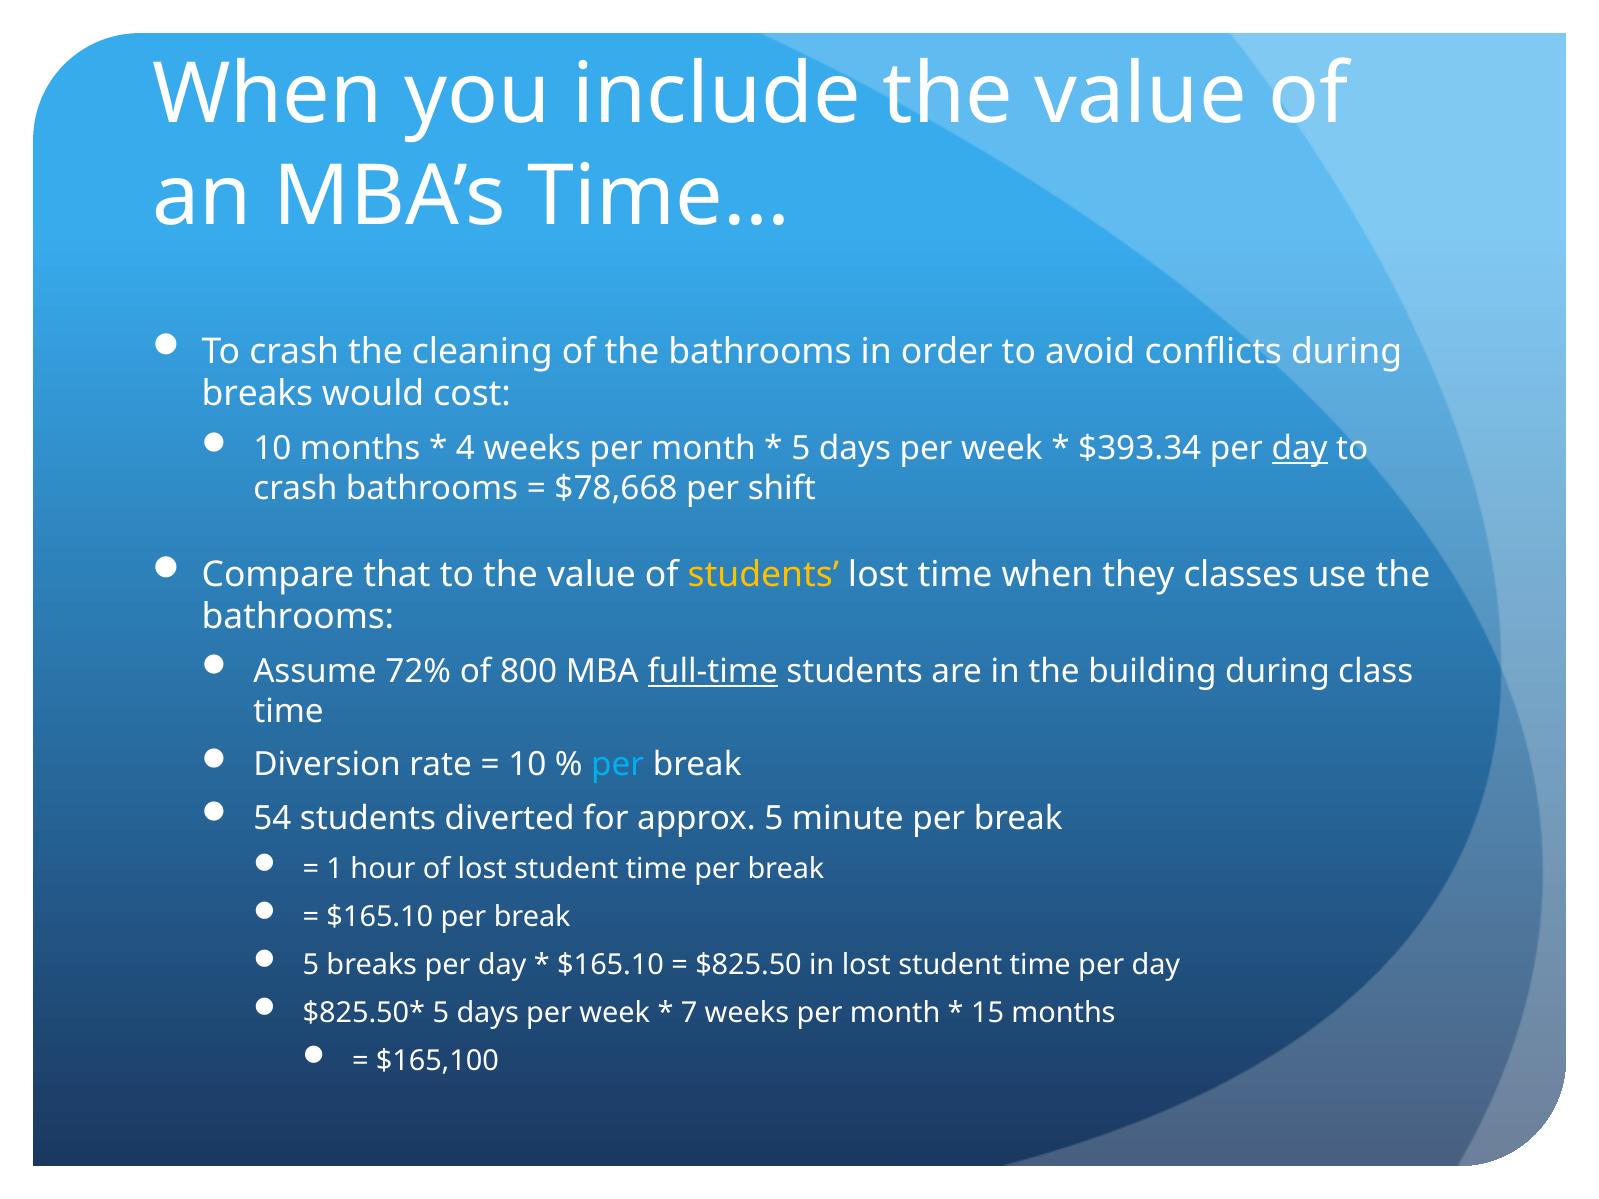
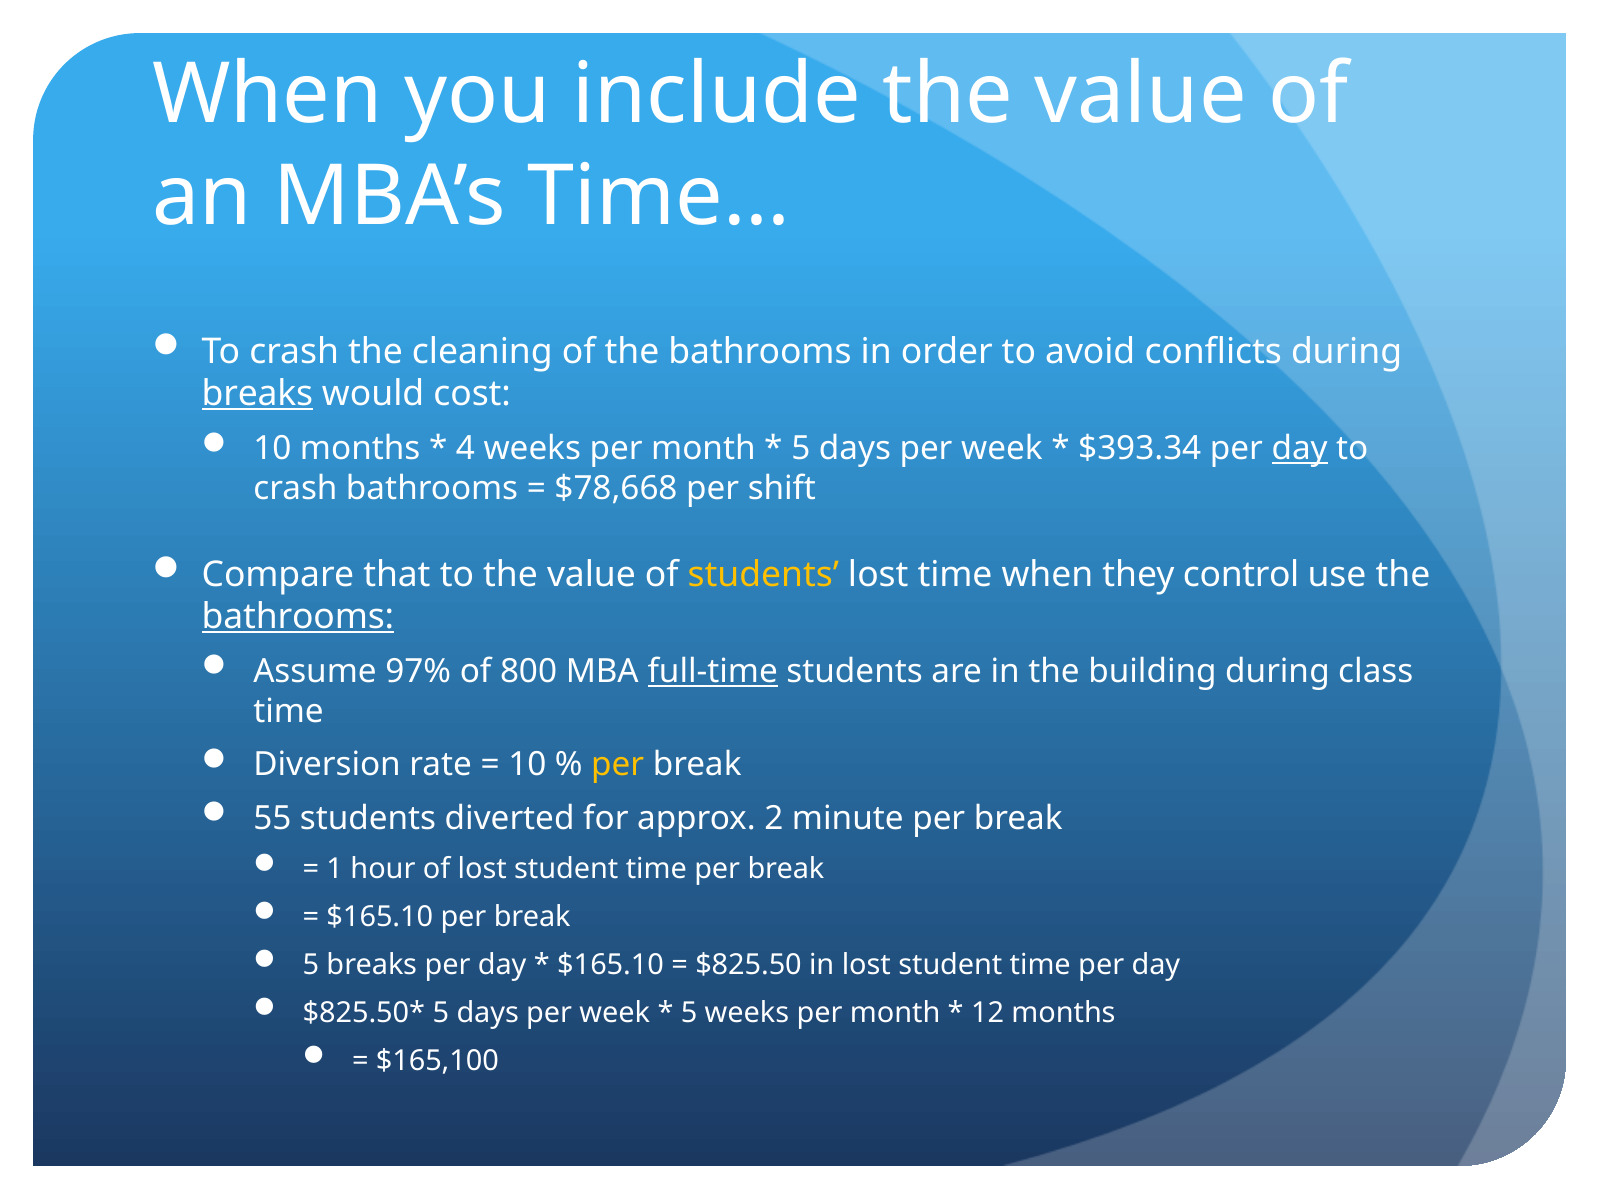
breaks at (257, 394) underline: none -> present
classes: classes -> control
bathrooms at (298, 617) underline: none -> present
72%: 72% -> 97%
per at (618, 765) colour: light blue -> yellow
54: 54 -> 55
approx 5: 5 -> 2
7 at (689, 1013): 7 -> 5
15: 15 -> 12
